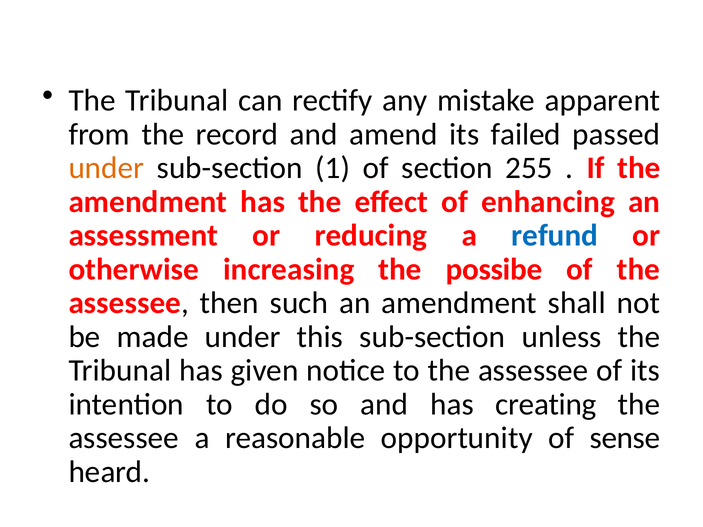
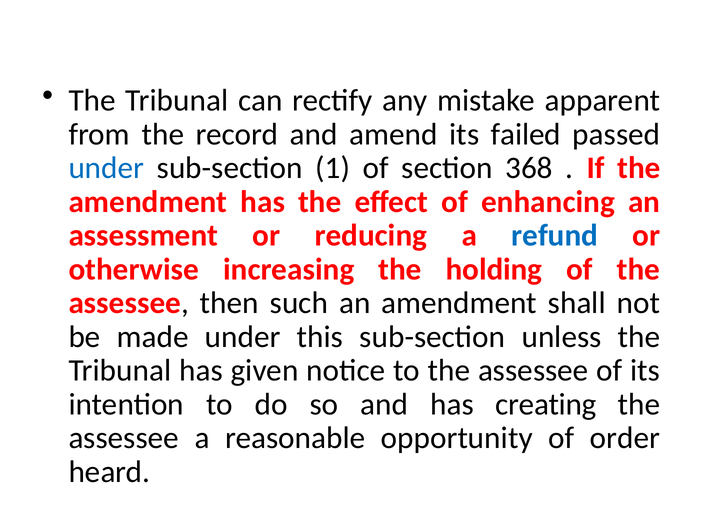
under at (106, 168) colour: orange -> blue
255: 255 -> 368
possibe: possibe -> holding
sense: sense -> order
